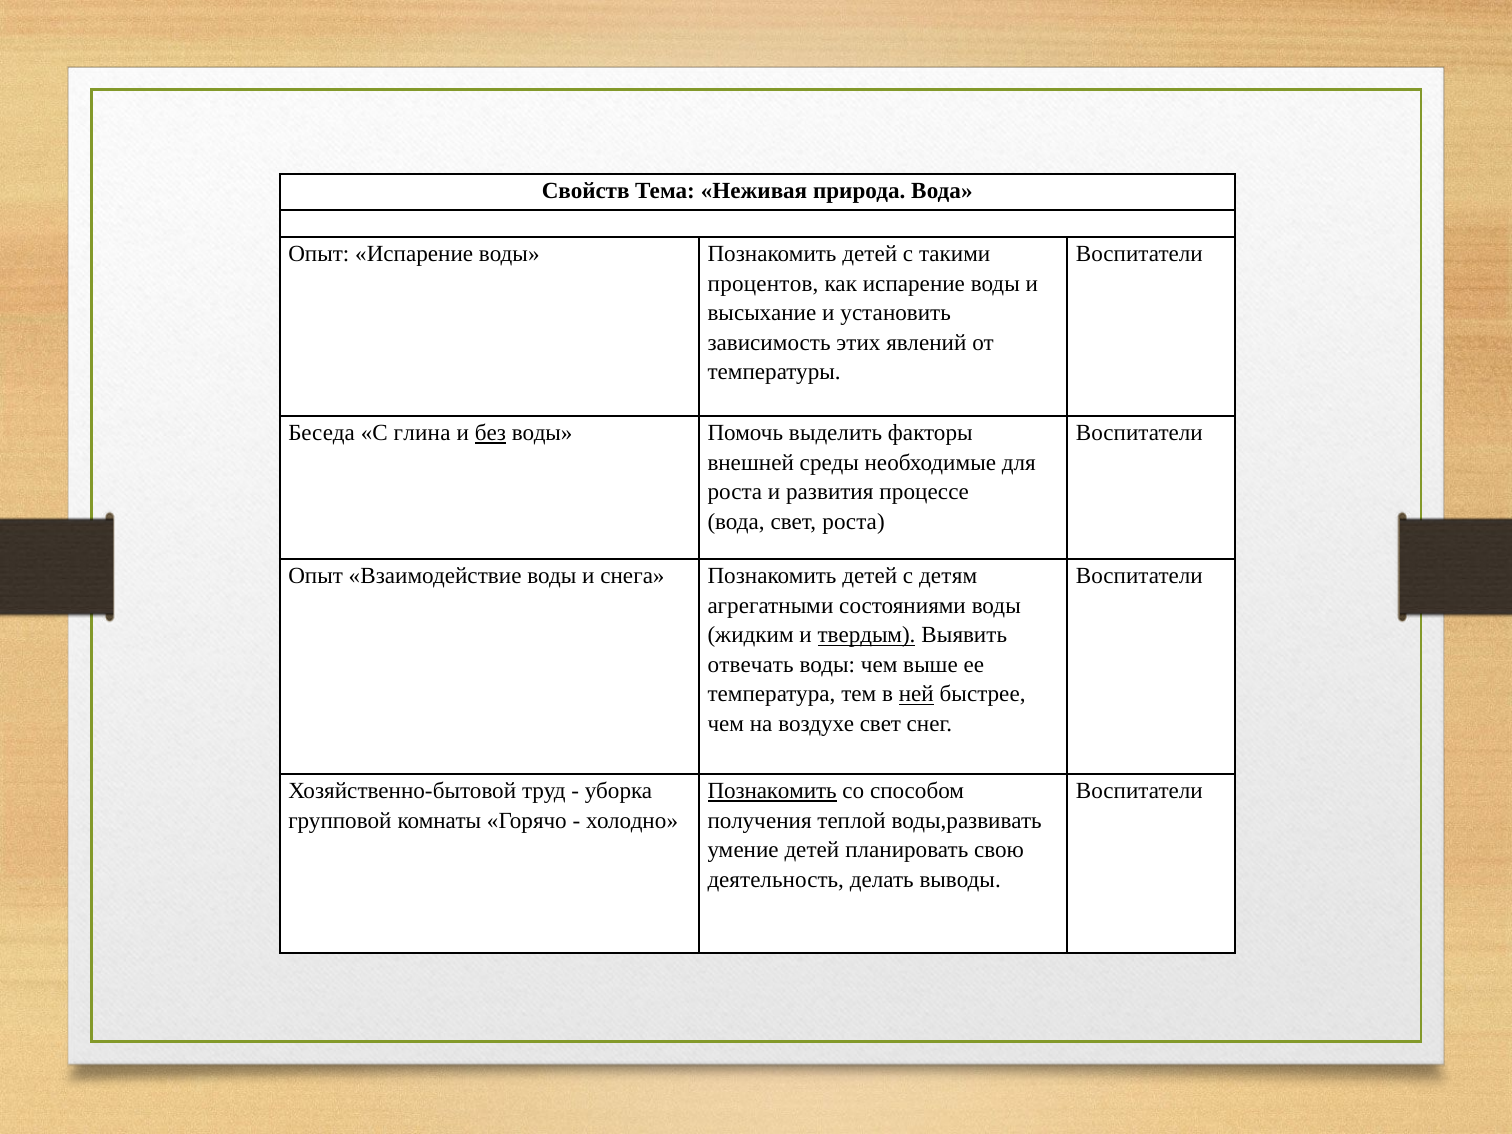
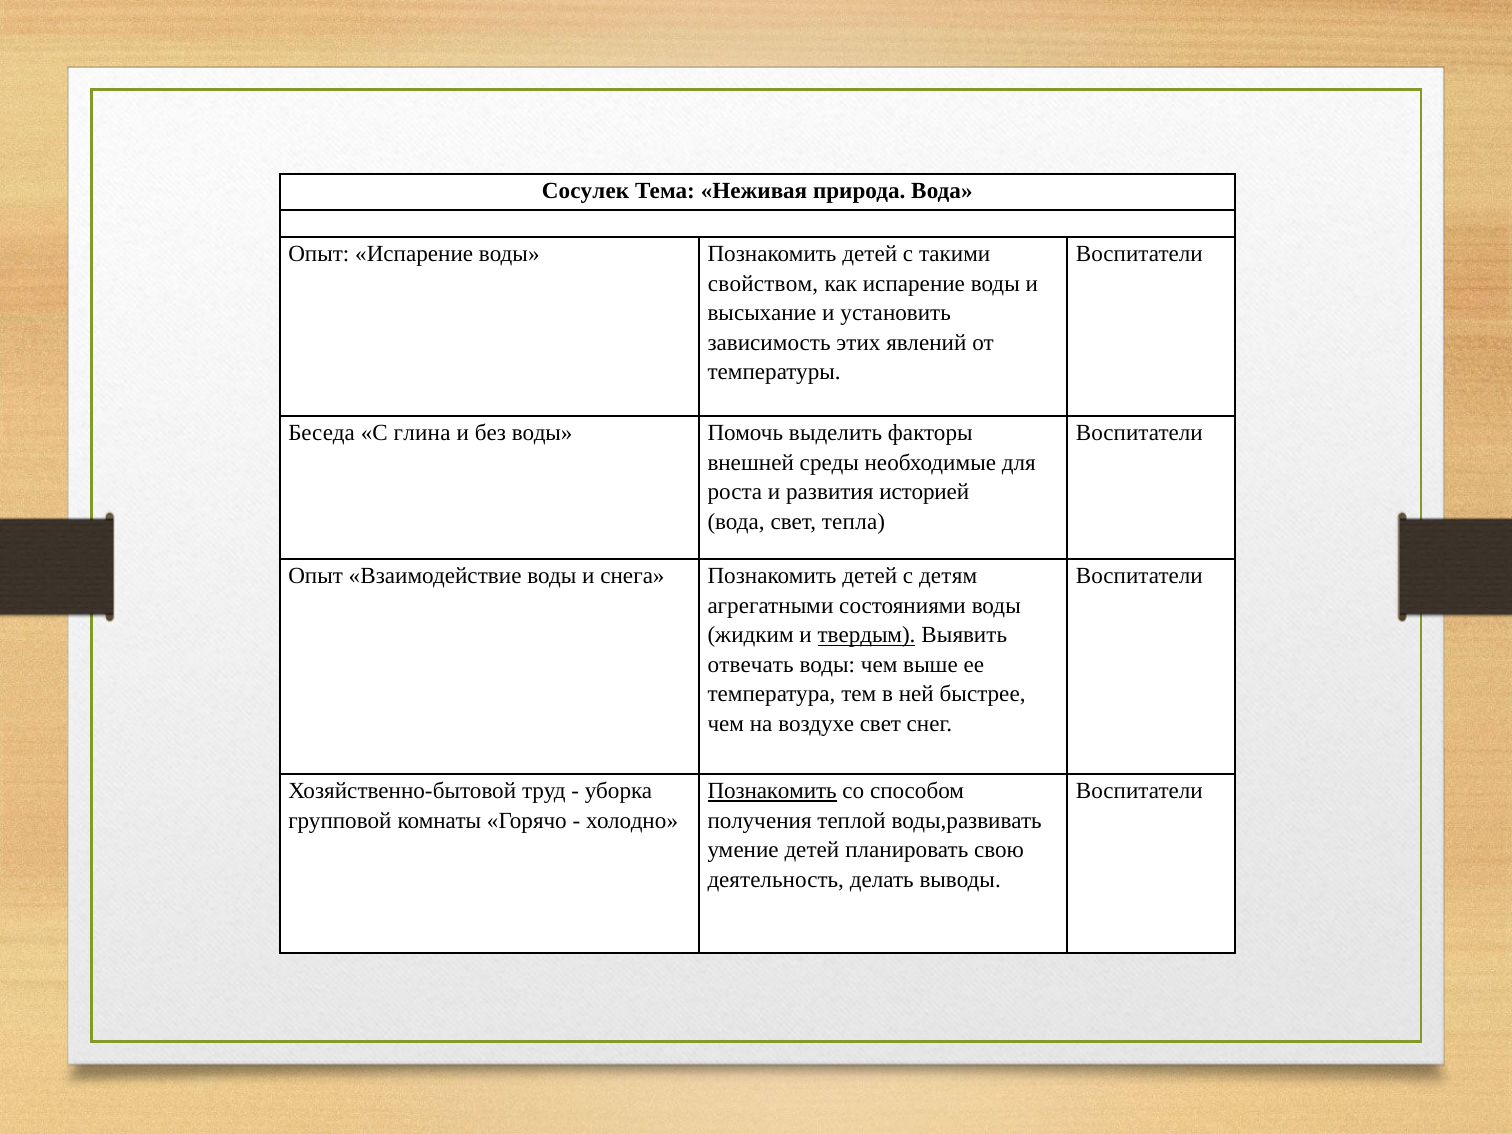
Свойств: Свойств -> Сосулек
процентов: процентов -> свойством
без underline: present -> none
процессе: процессе -> историей
свет роста: роста -> тепла
ней underline: present -> none
